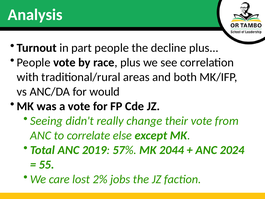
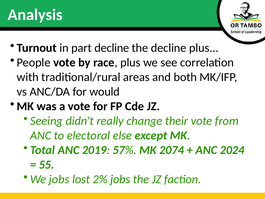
part people: people -> decline
correlate: correlate -> electoral
2044: 2044 -> 2074
We care: care -> jobs
